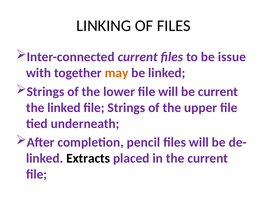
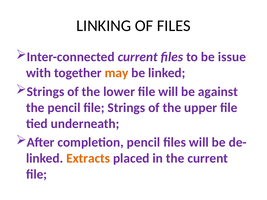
be current: current -> against
the linked: linked -> pencil
Extracts colour: black -> orange
